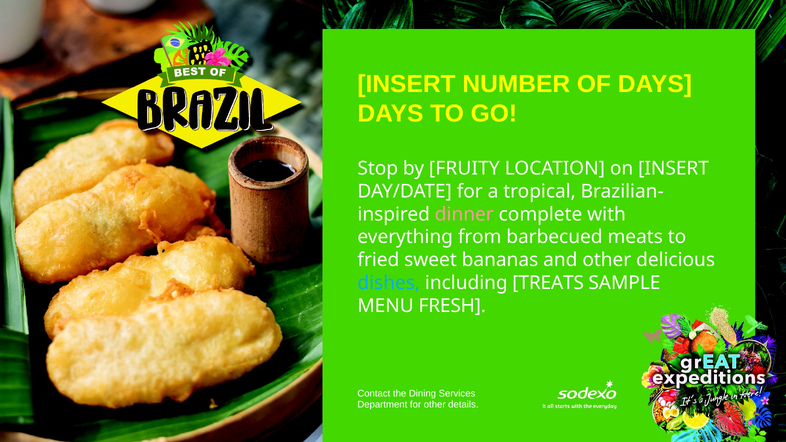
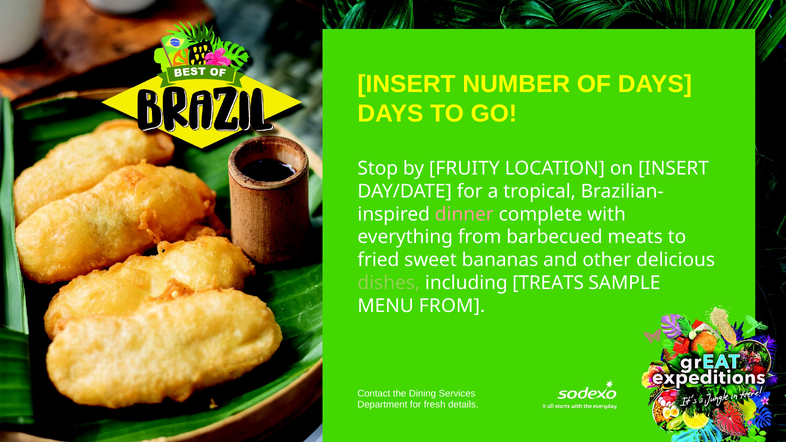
dishes colour: light blue -> light green
MENU FRESH: FRESH -> FROM
for other: other -> fresh
